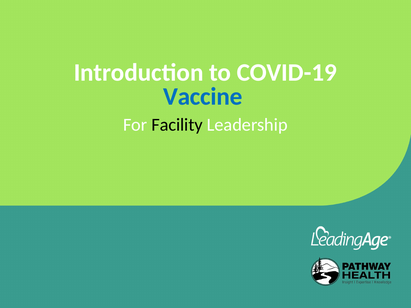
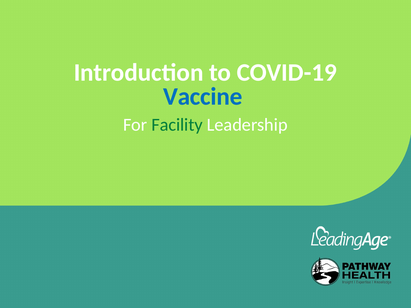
Facility colour: black -> green
